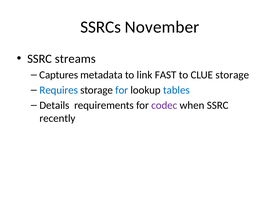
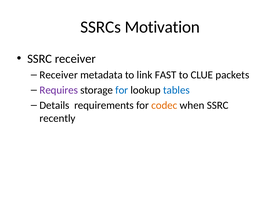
November: November -> Motivation
SSRC streams: streams -> receiver
Captures at (59, 75): Captures -> Receiver
CLUE storage: storage -> packets
Requires colour: blue -> purple
codec colour: purple -> orange
